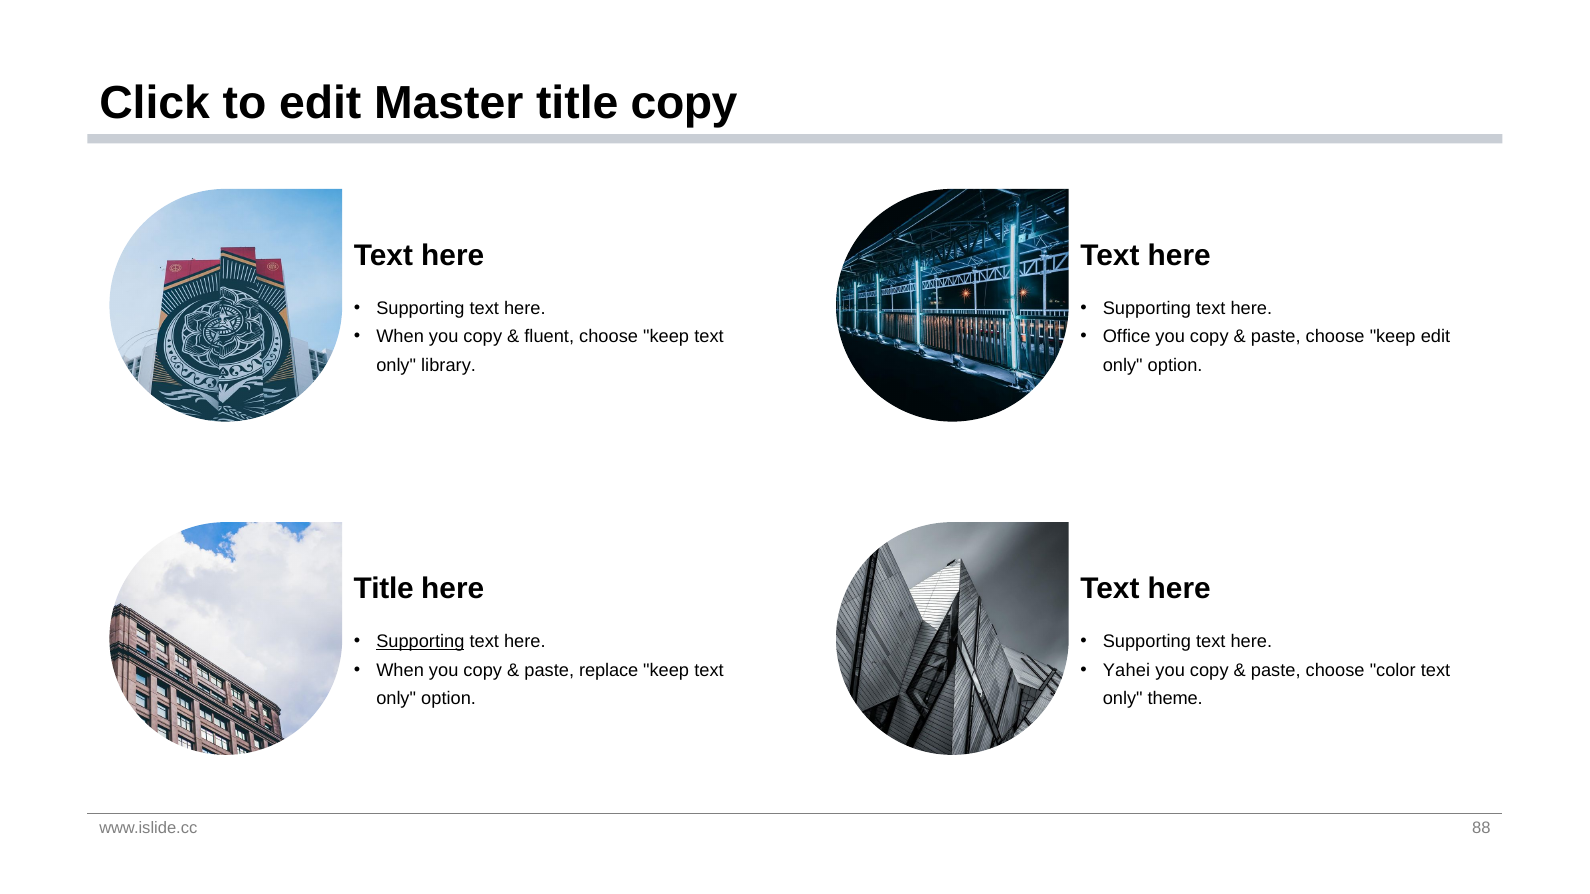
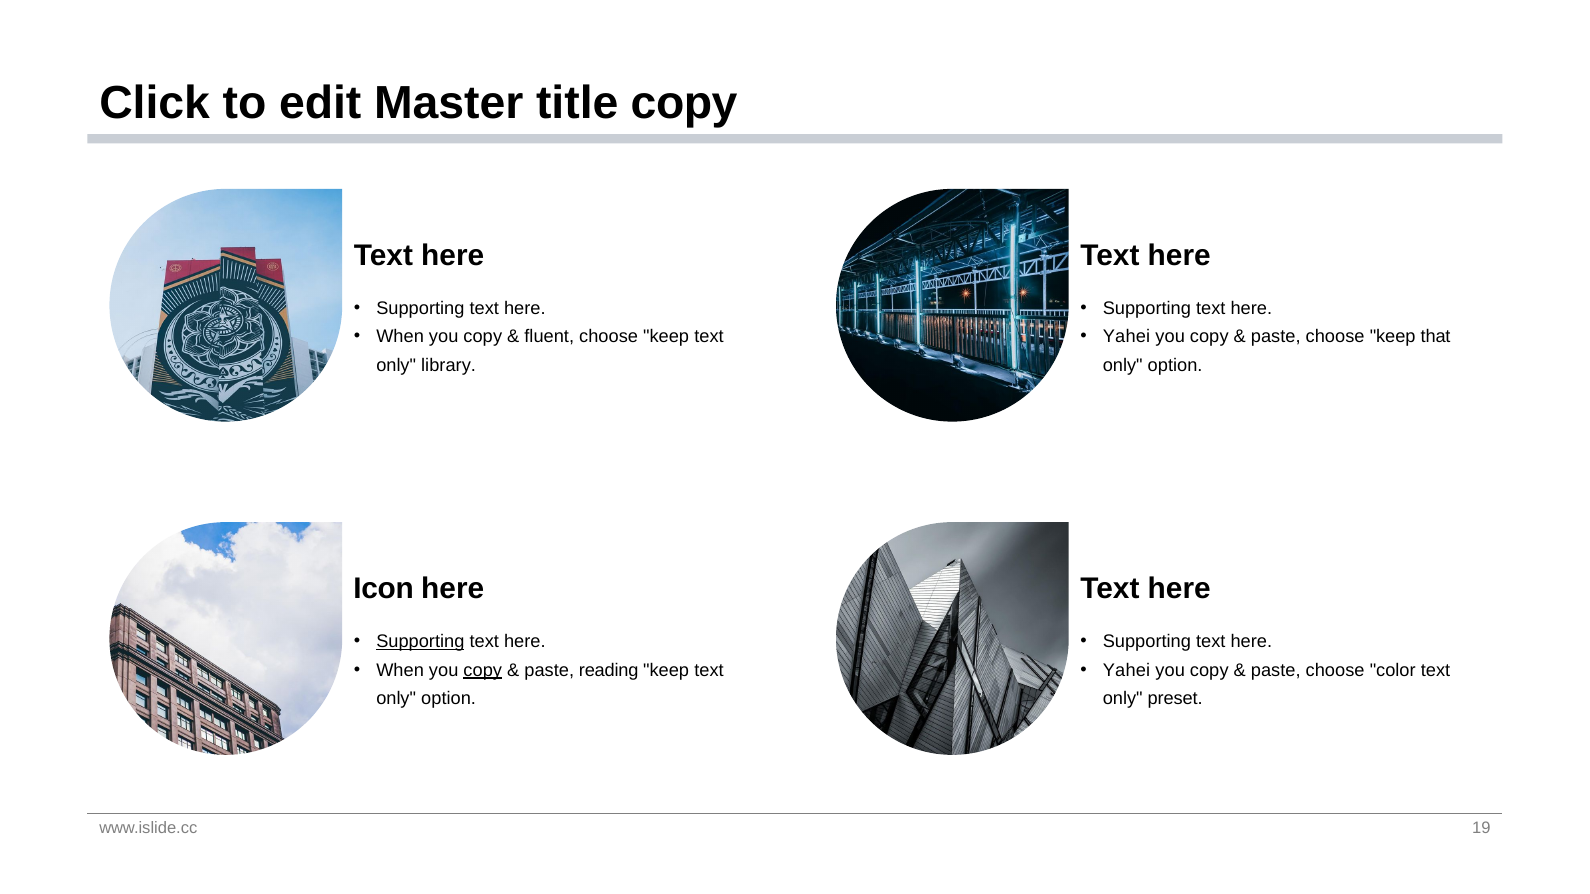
Office at (1127, 337): Office -> Yahei
keep edit: edit -> that
Title at (384, 589): Title -> Icon
copy at (483, 670) underline: none -> present
replace: replace -> reading
theme: theme -> preset
88: 88 -> 19
